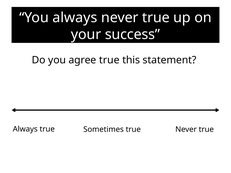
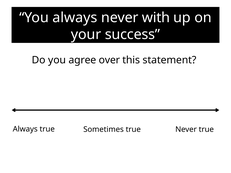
true at (156, 18): true -> with
agree true: true -> over
